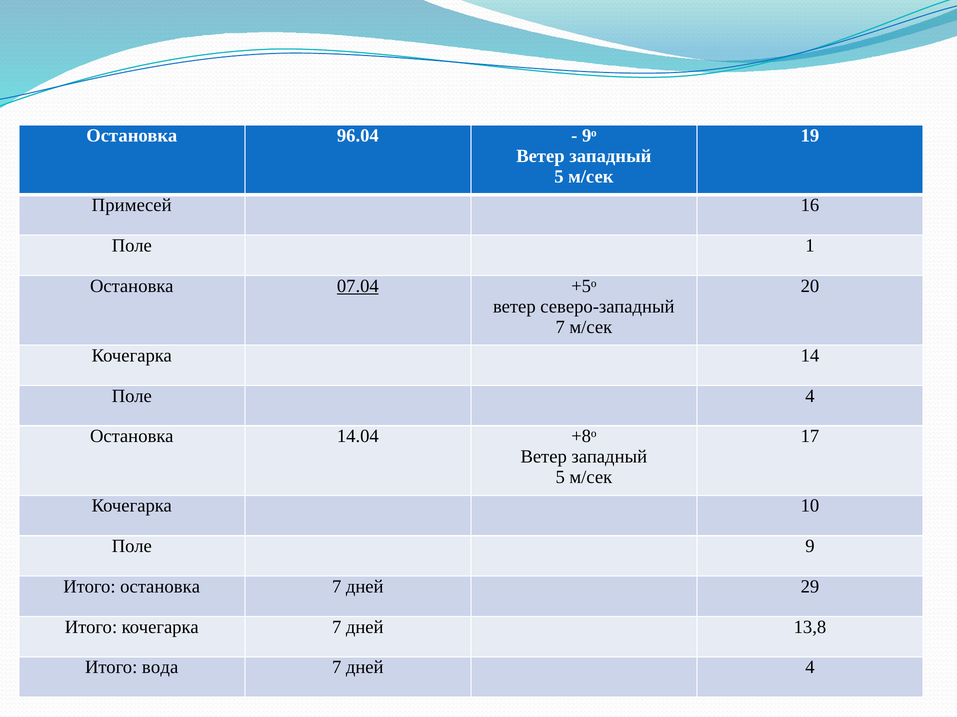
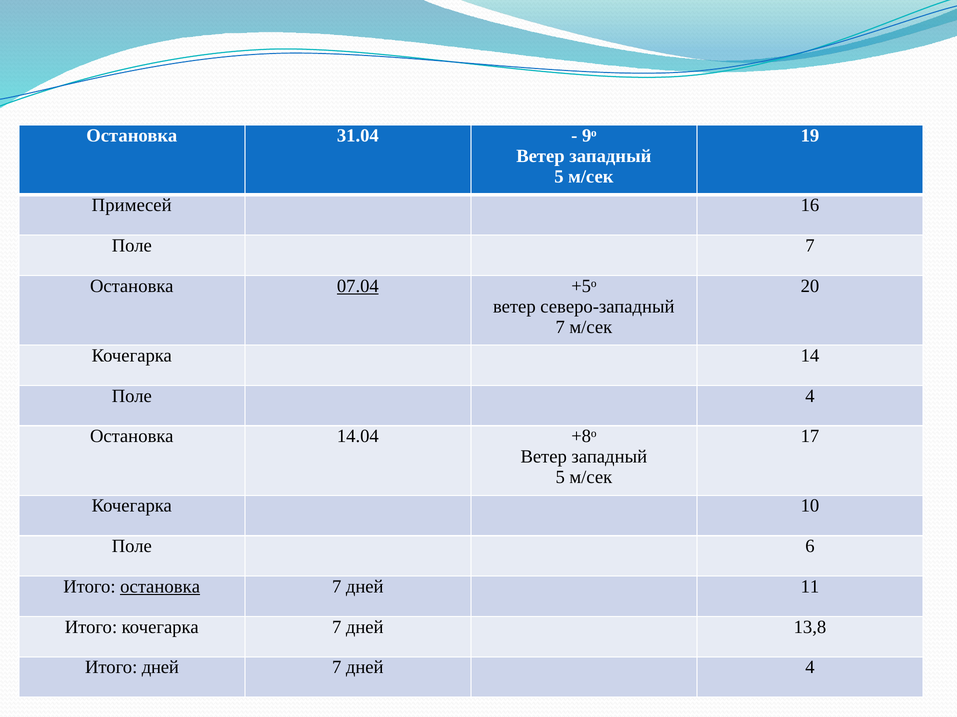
96.04: 96.04 -> 31.04
Поле 1: 1 -> 7
9: 9 -> 6
остановка at (160, 587) underline: none -> present
29: 29 -> 11
Итого вода: вода -> дней
